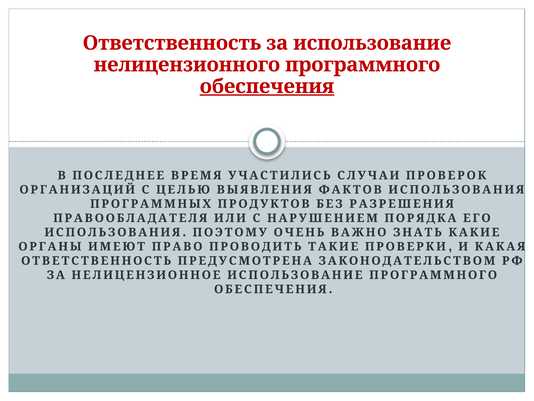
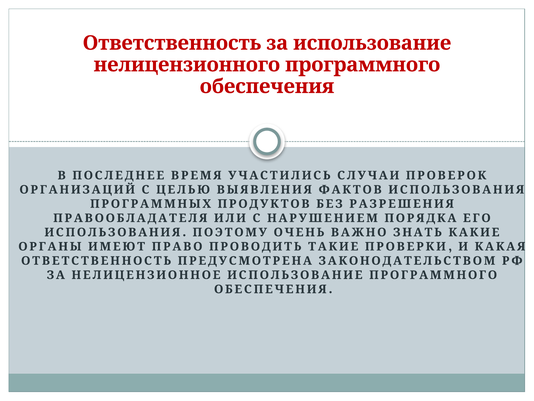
обеспечения at (267, 86) underline: present -> none
